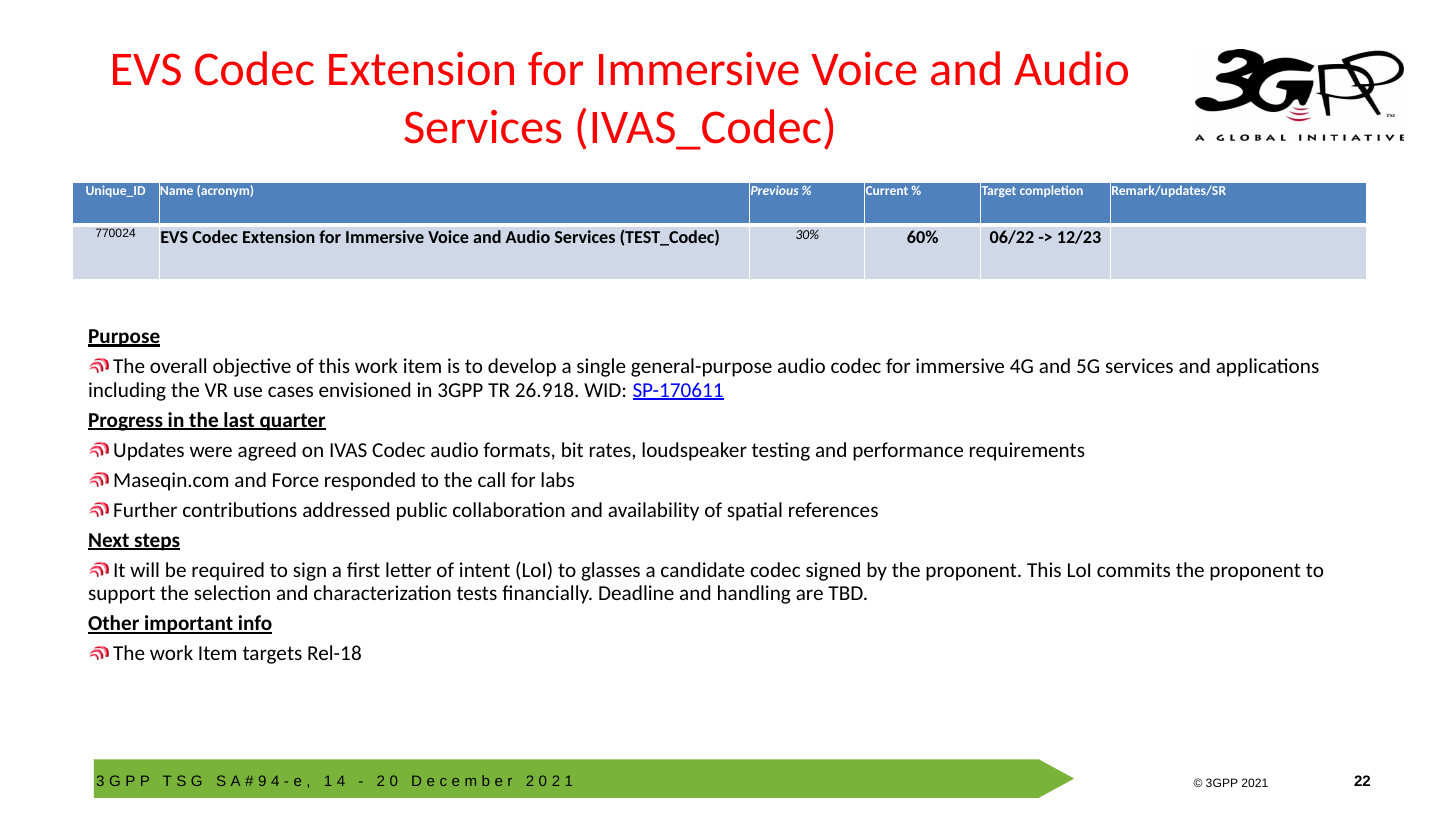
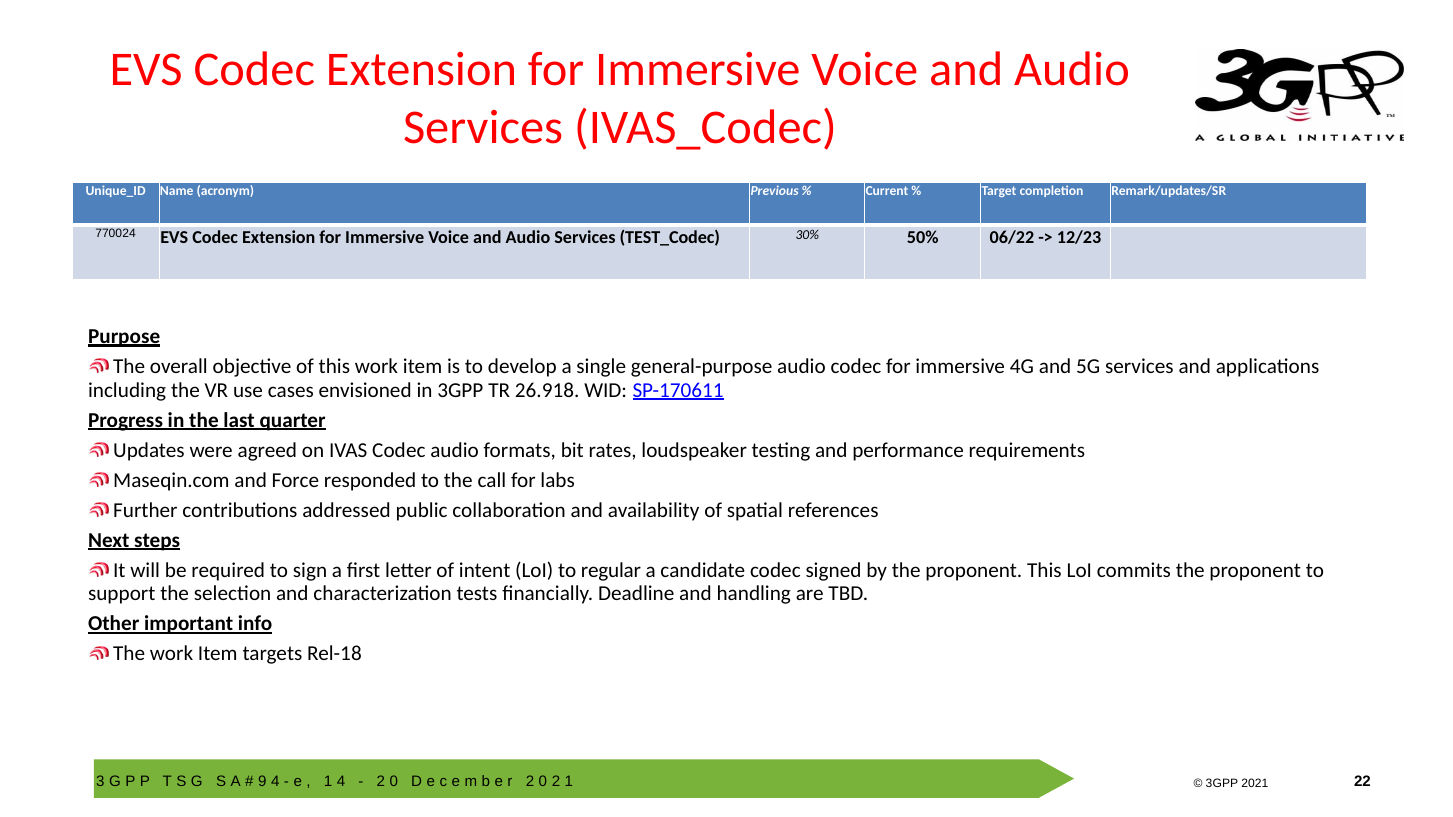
60%: 60% -> 50%
glasses: glasses -> regular
